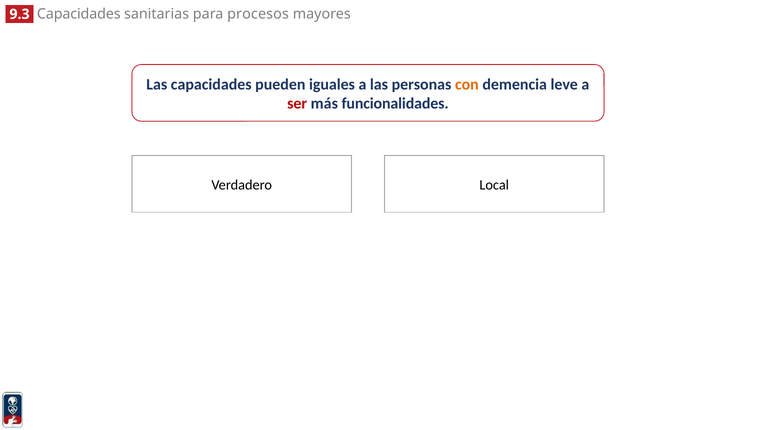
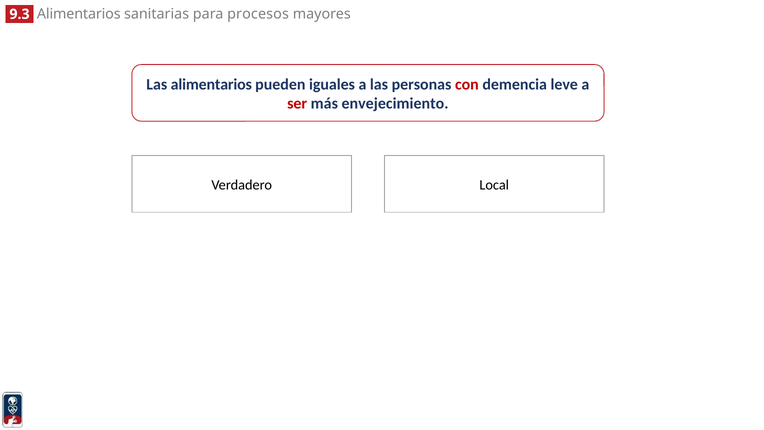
Capacidades at (79, 14): Capacidades -> Alimentarios
Las capacidades: capacidades -> alimentarios
con colour: orange -> red
funcionalidades: funcionalidades -> envejecimiento
